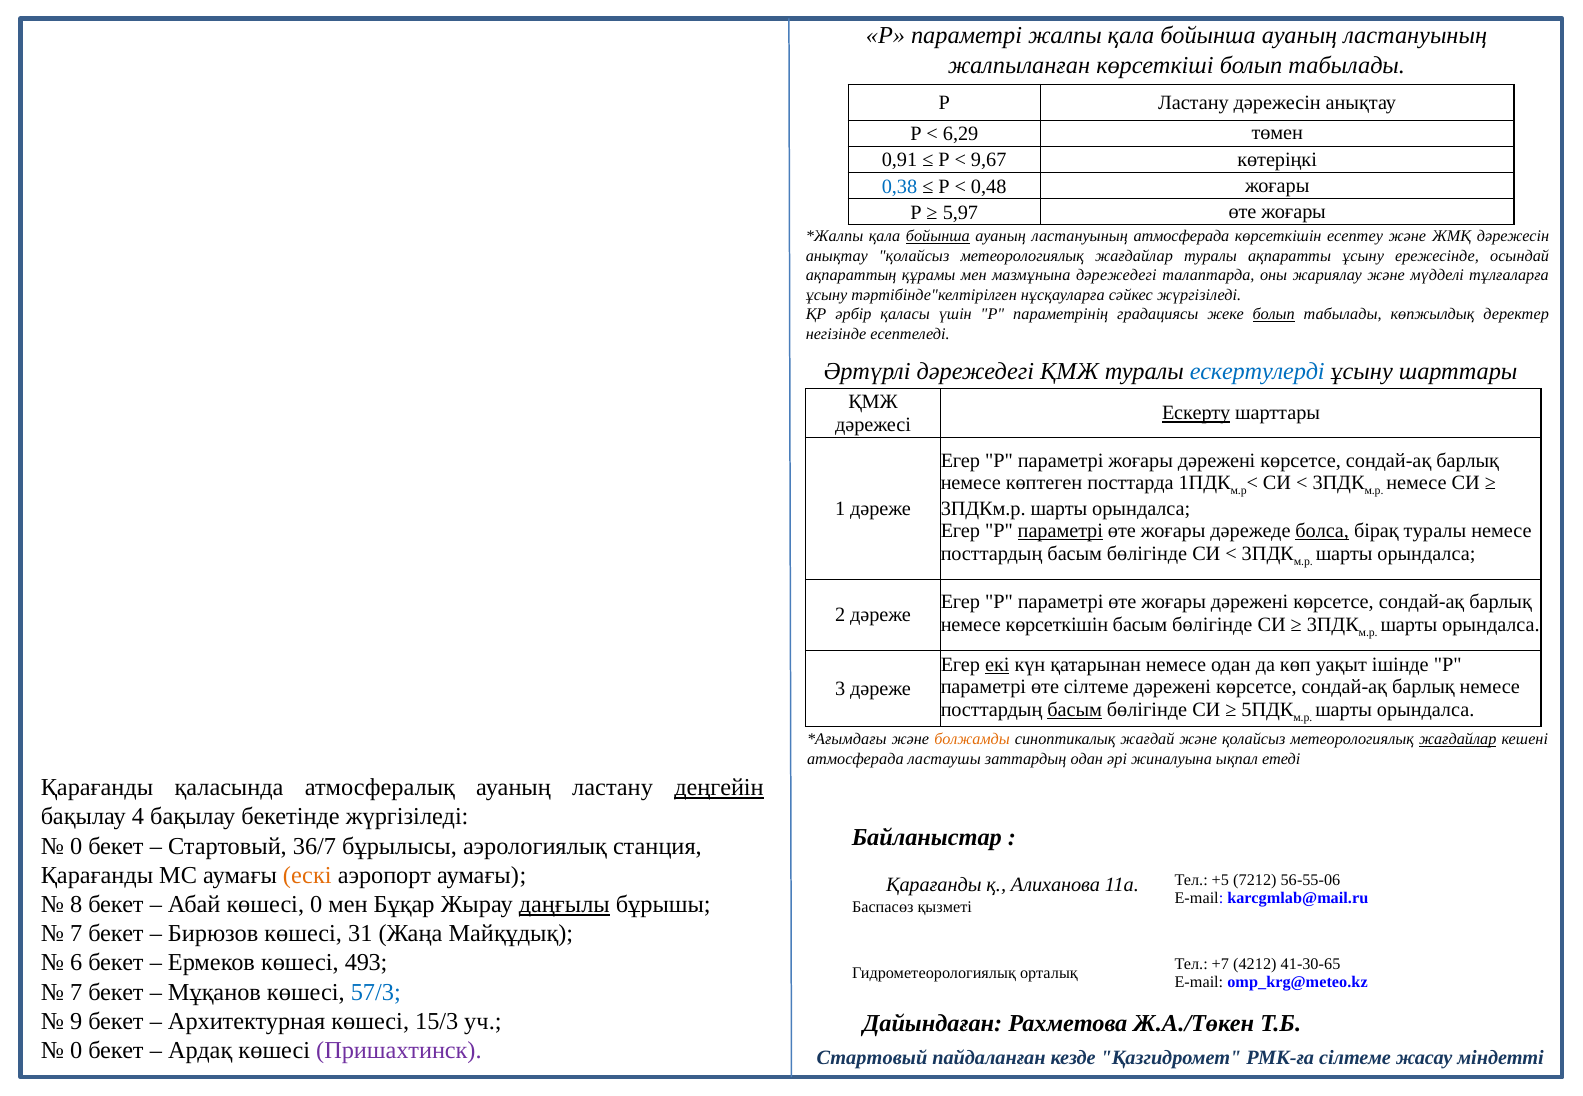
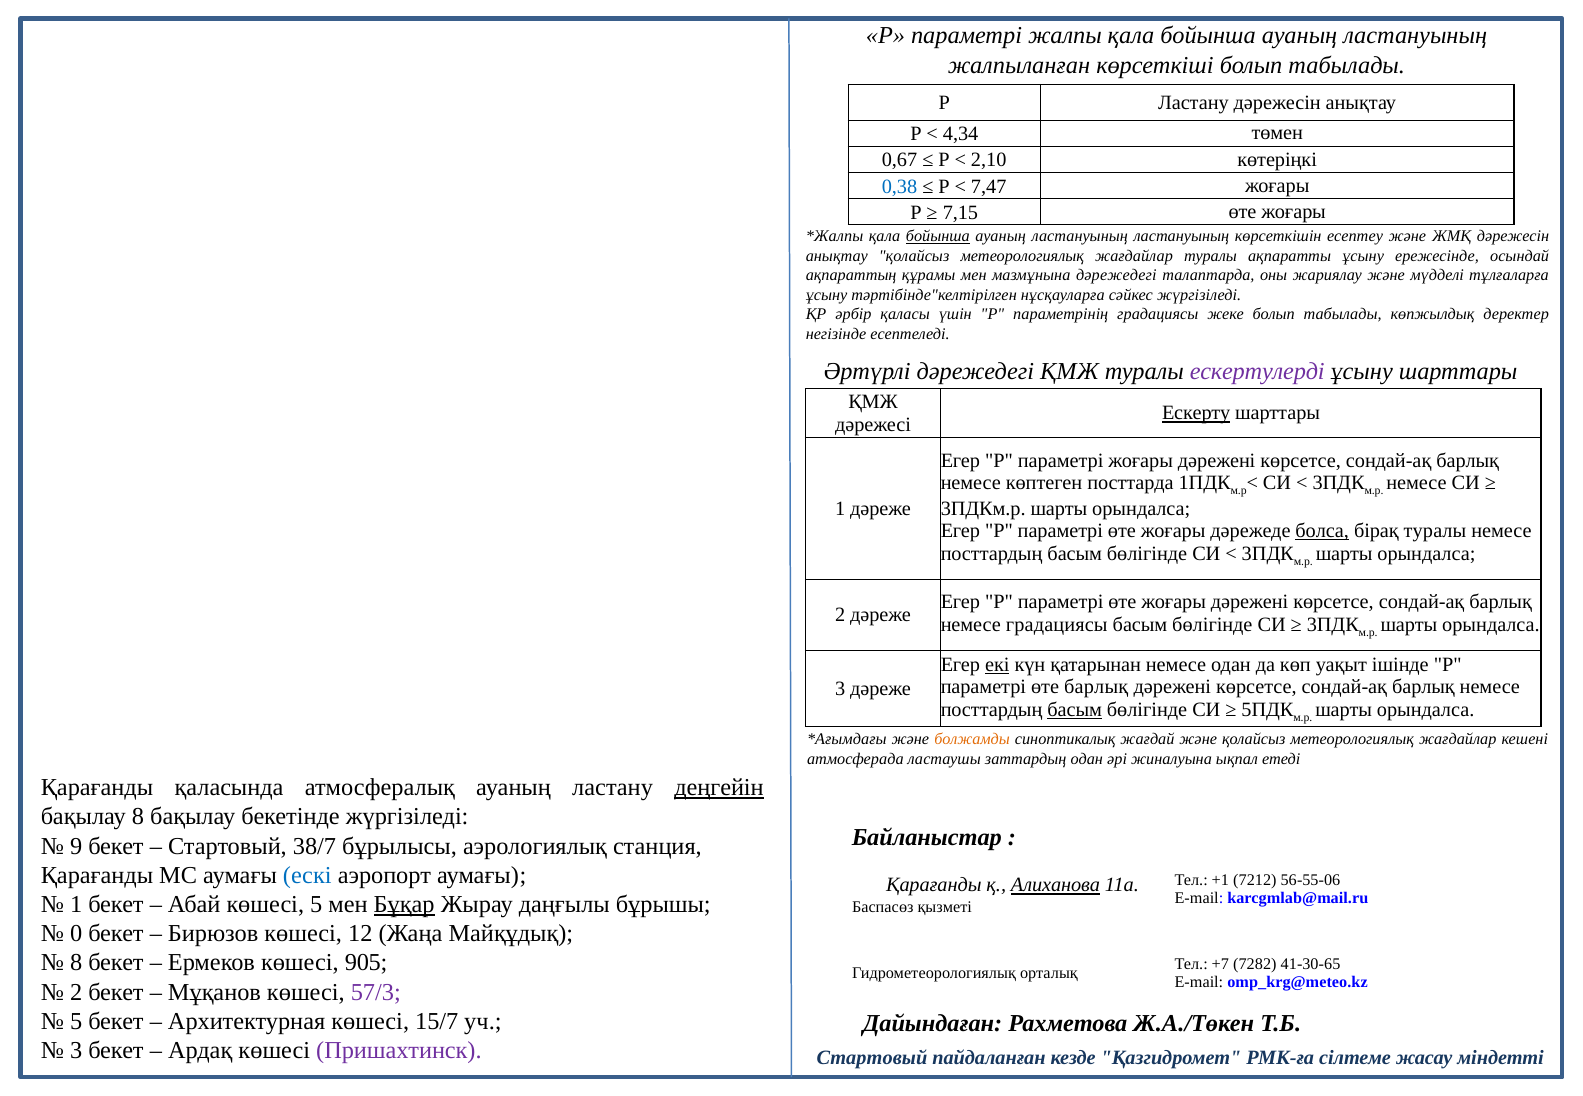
6,29: 6,29 -> 4,34
0,91: 0,91 -> 0,67
9,67: 9,67 -> 2,10
0,48: 0,48 -> 7,47
5,97: 5,97 -> 7,15
ластануының атмосферада: атмосферада -> ластануының
болып at (1274, 314) underline: present -> none
ескертулерді colour: blue -> purple
параметрі at (1060, 531) underline: present -> none
немесе көрсеткішін: көрсеткішін -> градациясы
өте сілтеме: сілтеме -> барлық
жағдайлар at (1458, 740) underline: present -> none
бақылау 4: 4 -> 8
0 at (76, 846): 0 -> 9
36/7: 36/7 -> 38/7
ескі colour: orange -> blue
+5: +5 -> +1
Алиханова underline: none -> present
8 at (76, 904): 8 -> 1
көшесі 0: 0 -> 5
Бұқар underline: none -> present
даңғылы underline: present -> none
7 at (76, 934): 7 -> 0
31: 31 -> 12
6 at (76, 963): 6 -> 8
493: 493 -> 905
4212: 4212 -> 7282
7 at (76, 992): 7 -> 2
57/3 colour: blue -> purple
9 at (76, 1021): 9 -> 5
15/3: 15/3 -> 15/7
0 at (76, 1051): 0 -> 3
